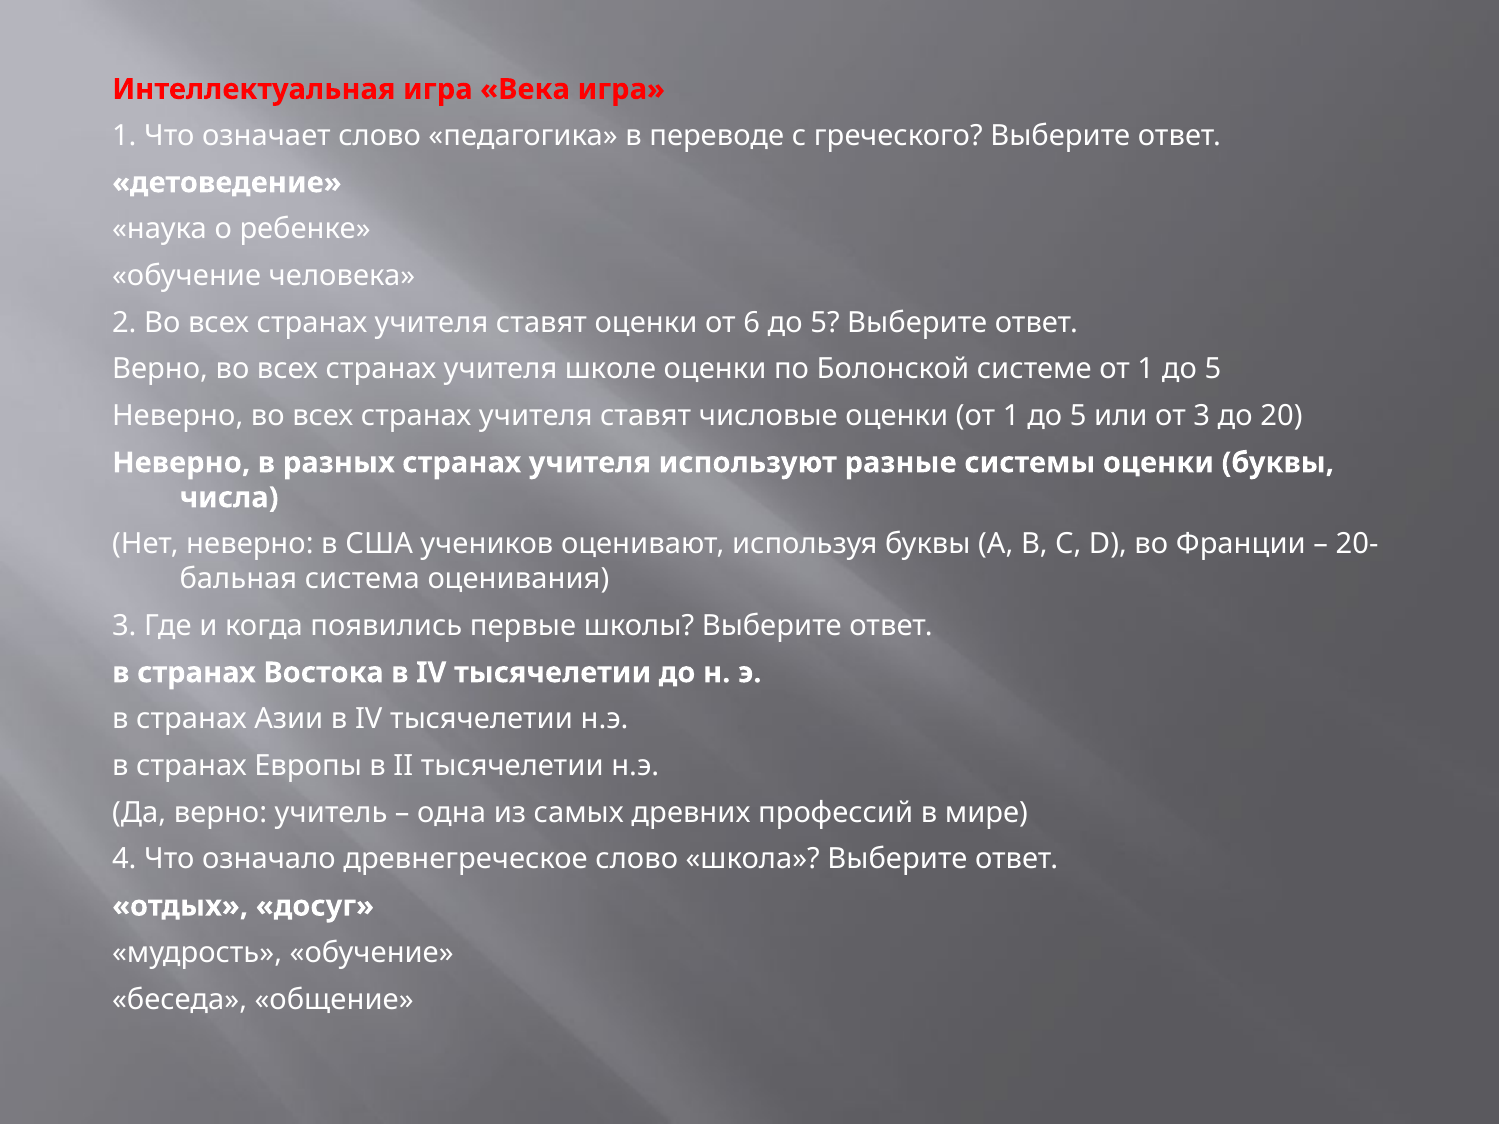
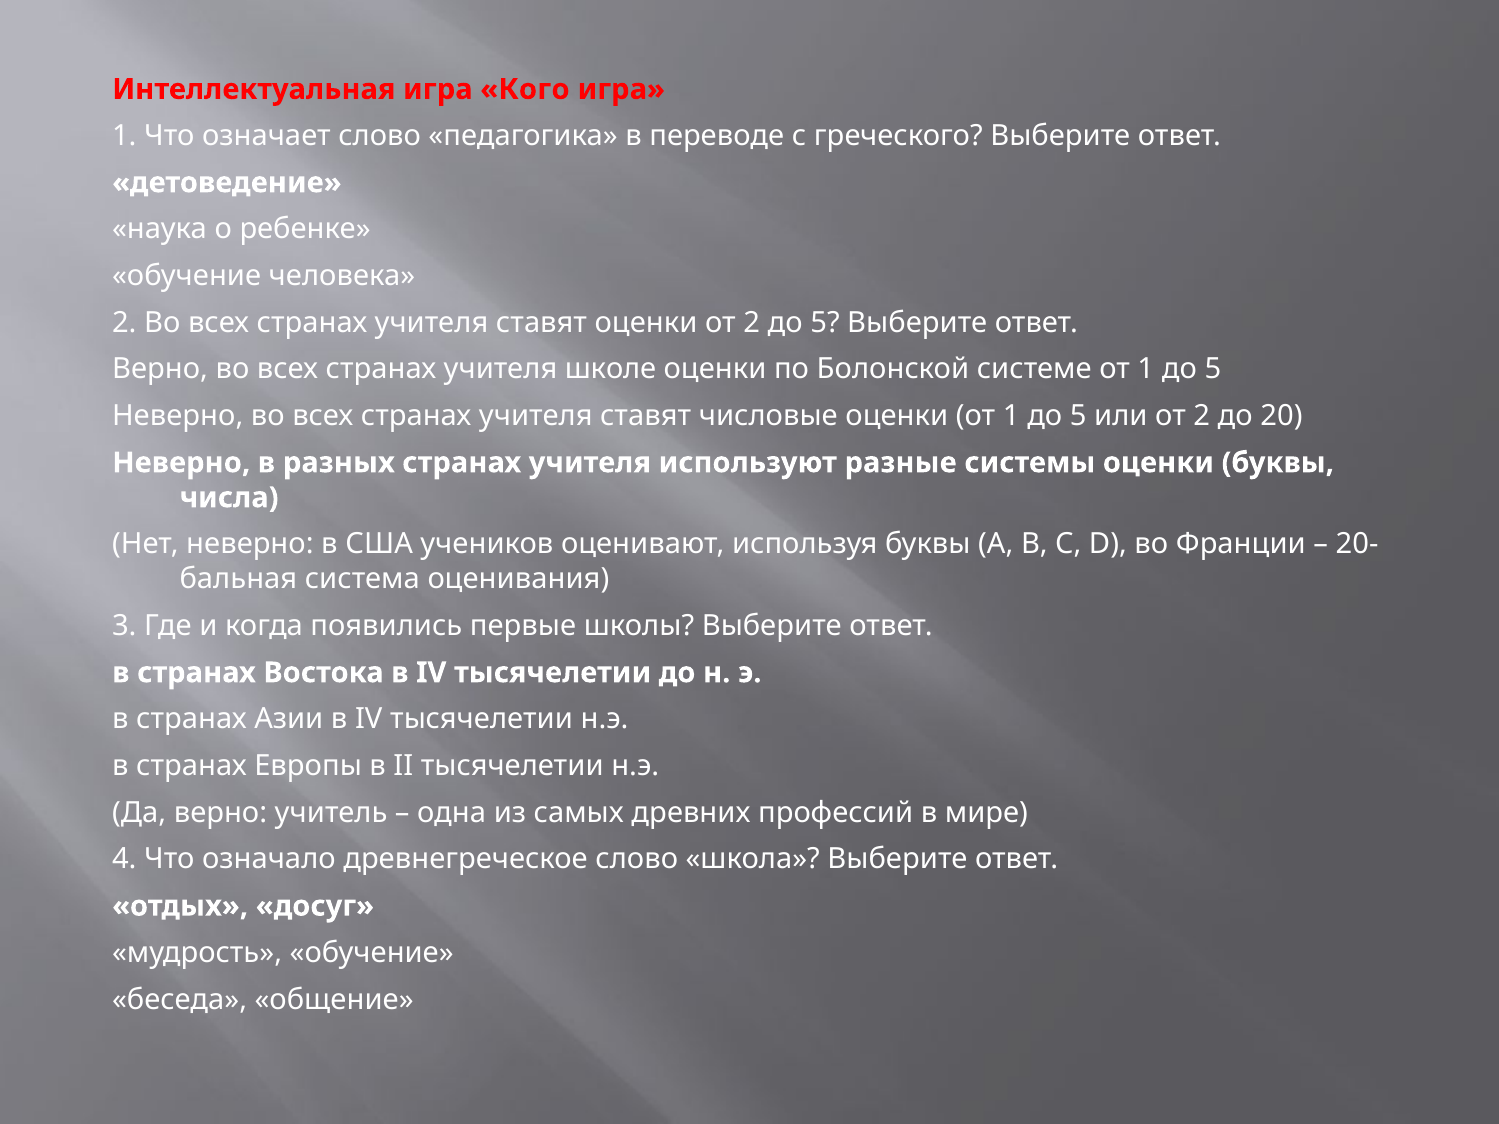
Века: Века -> Кого
оценки от 6: 6 -> 2
или от 3: 3 -> 2
